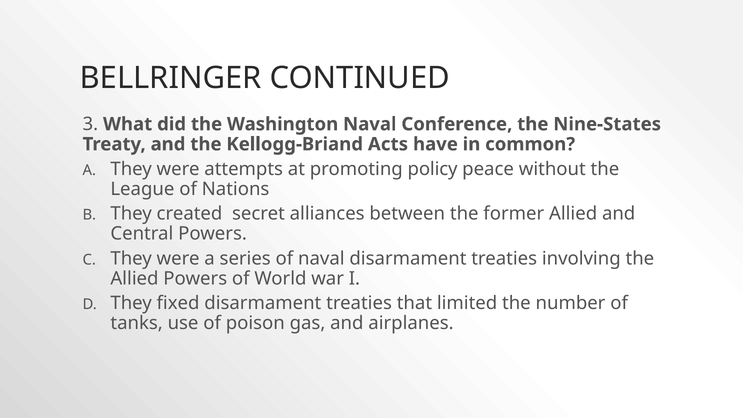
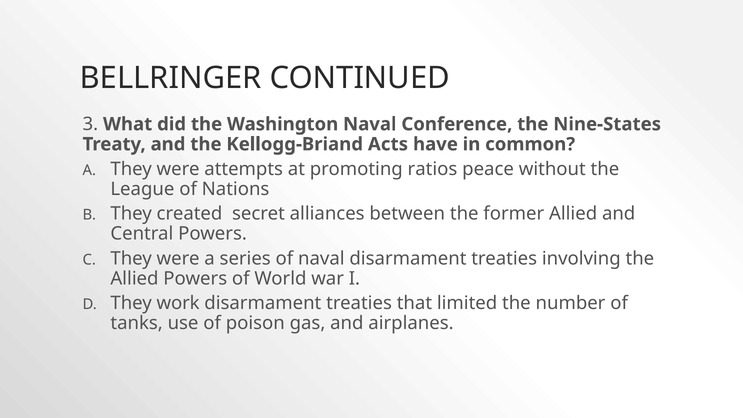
policy: policy -> ratios
fixed: fixed -> work
